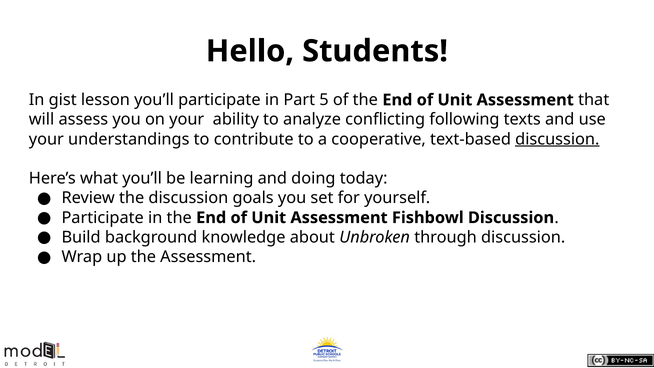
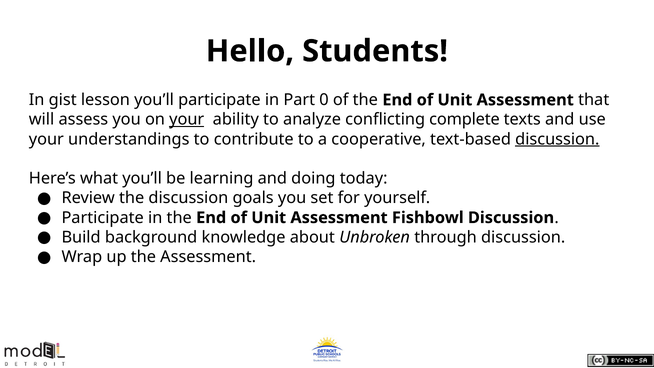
5: 5 -> 0
your at (187, 120) underline: none -> present
following: following -> complete
